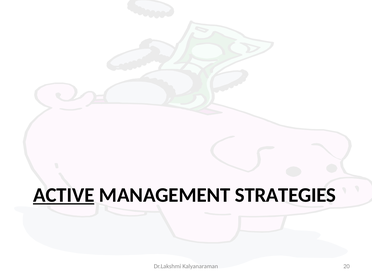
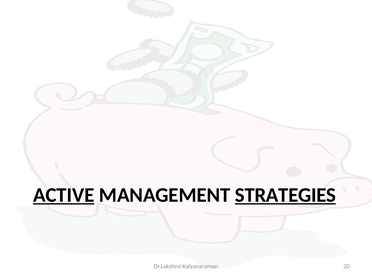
STRATEGIES underline: none -> present
